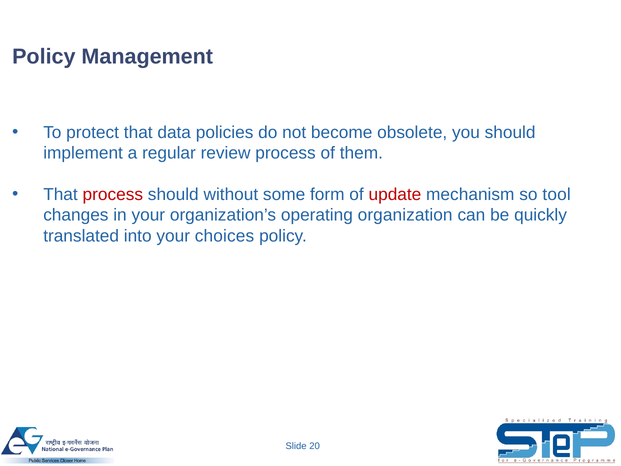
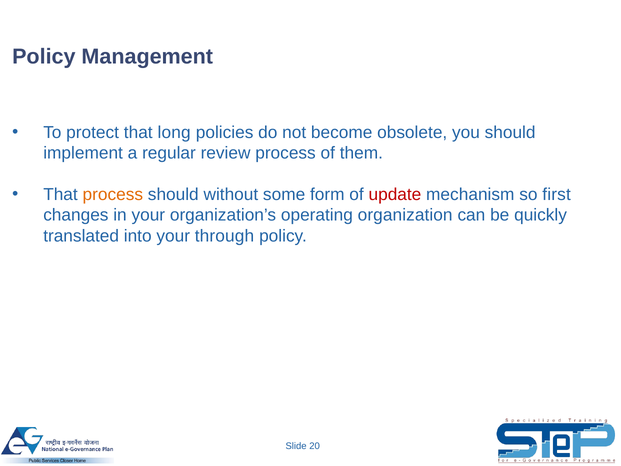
data: data -> long
process at (113, 194) colour: red -> orange
tool: tool -> first
choices: choices -> through
